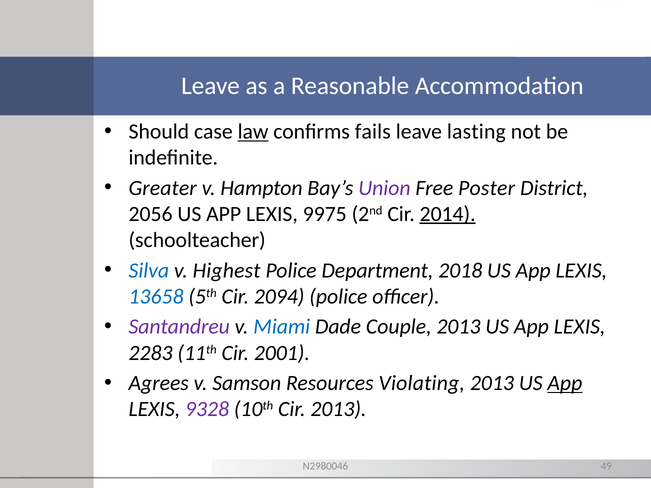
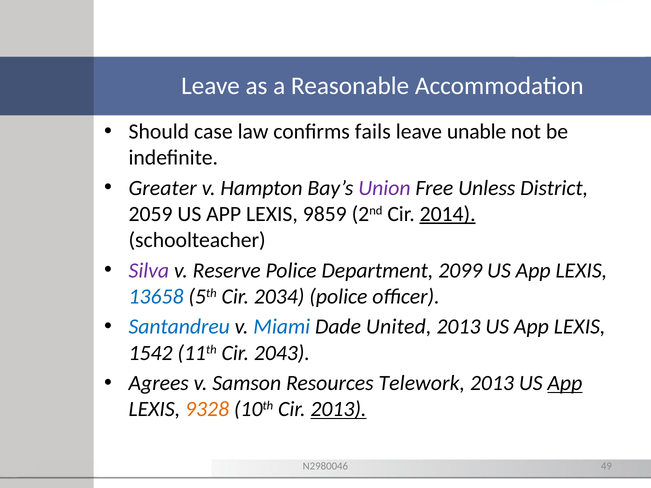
law underline: present -> none
lasting: lasting -> unable
Poster: Poster -> Unless
2056: 2056 -> 2059
9975: 9975 -> 9859
Silva colour: blue -> purple
Highest: Highest -> Reserve
2018: 2018 -> 2099
2094: 2094 -> 2034
Santandreu colour: purple -> blue
Couple: Couple -> United
2283: 2283 -> 1542
2001: 2001 -> 2043
Violating: Violating -> Telework
9328 colour: purple -> orange
2013 at (338, 409) underline: none -> present
